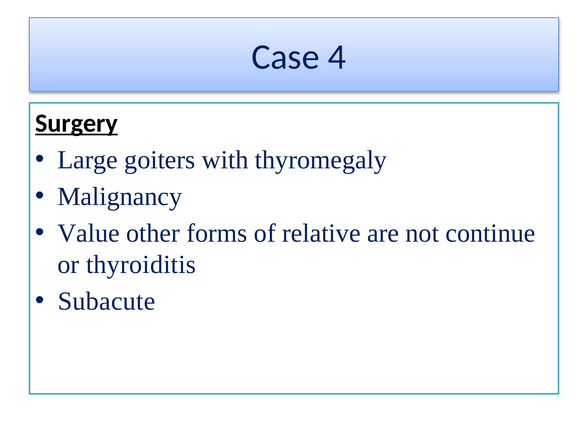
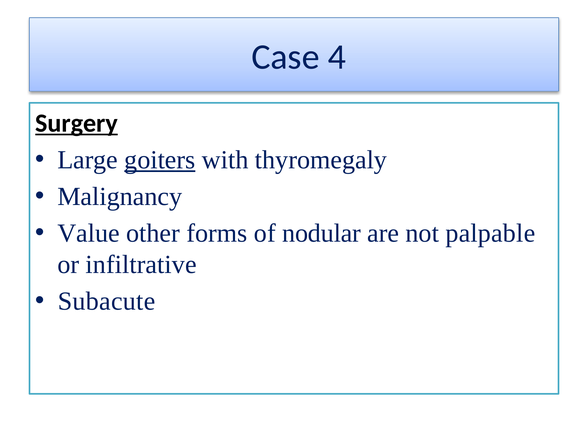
goiters underline: none -> present
relative: relative -> nodular
continue: continue -> palpable
thyroiditis: thyroiditis -> infiltrative
